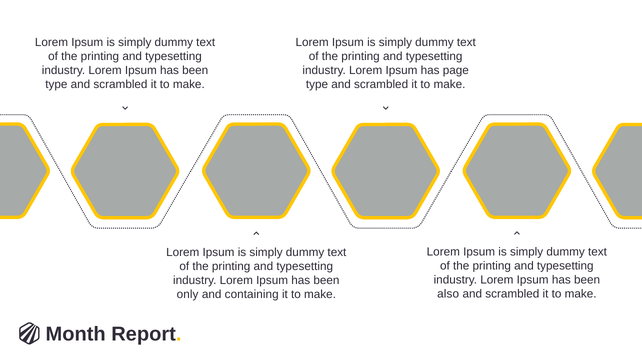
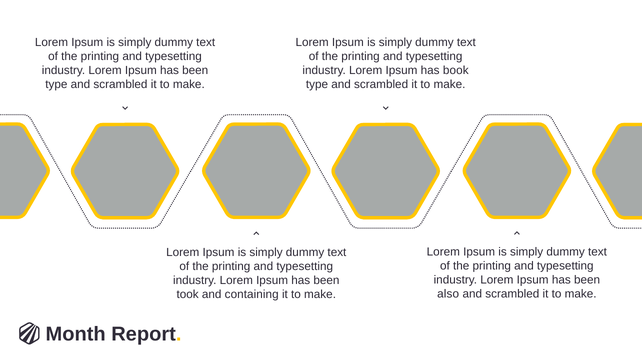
page: page -> book
only: only -> took
